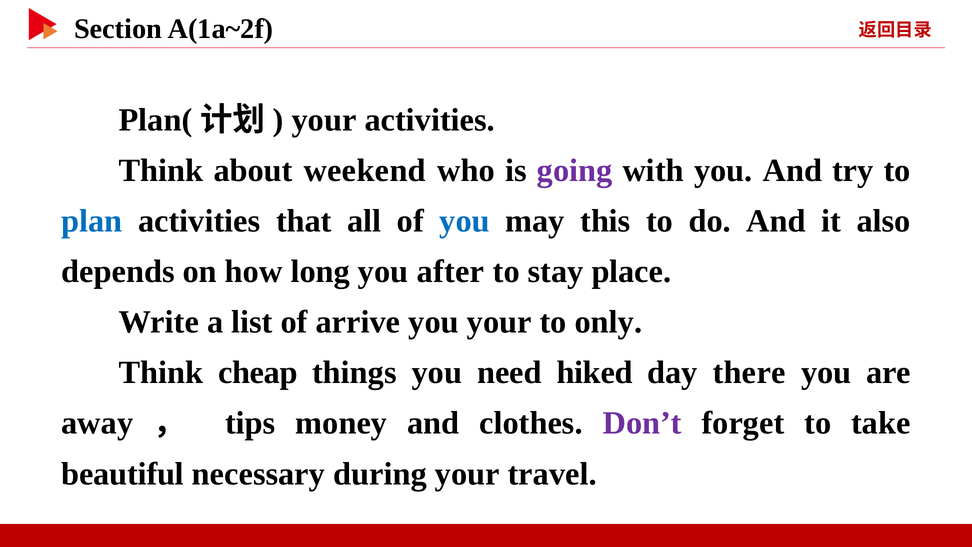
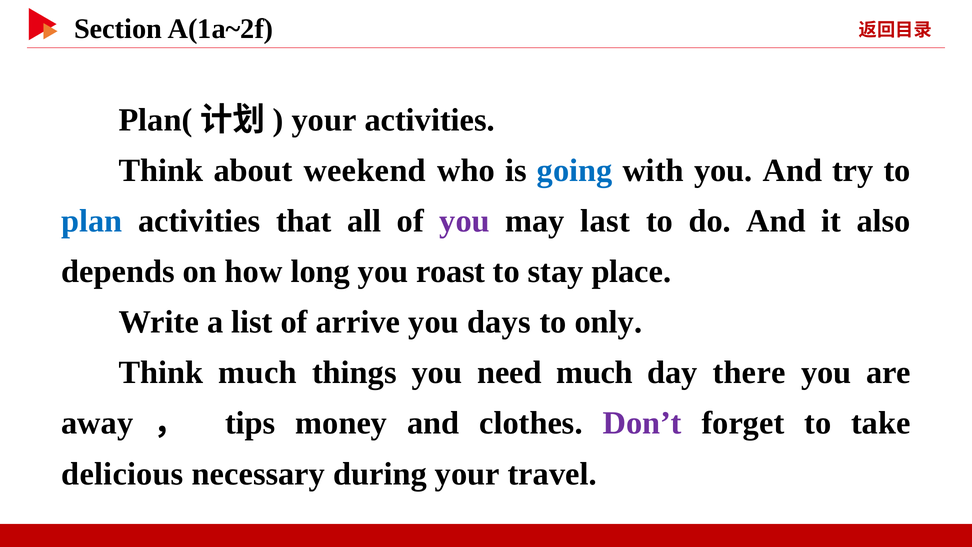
going colour: purple -> blue
you at (465, 221) colour: blue -> purple
this: this -> last
after: after -> roast
you your: your -> days
Think cheap: cheap -> much
need hiked: hiked -> much
beautiful: beautiful -> delicious
